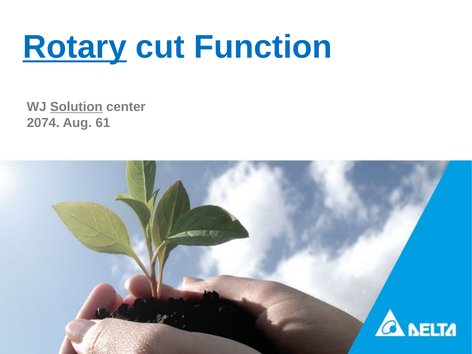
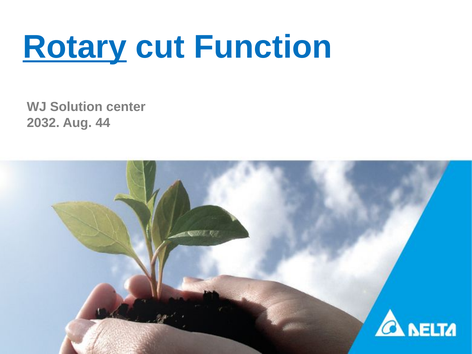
Solution underline: present -> none
2074: 2074 -> 2032
61: 61 -> 44
